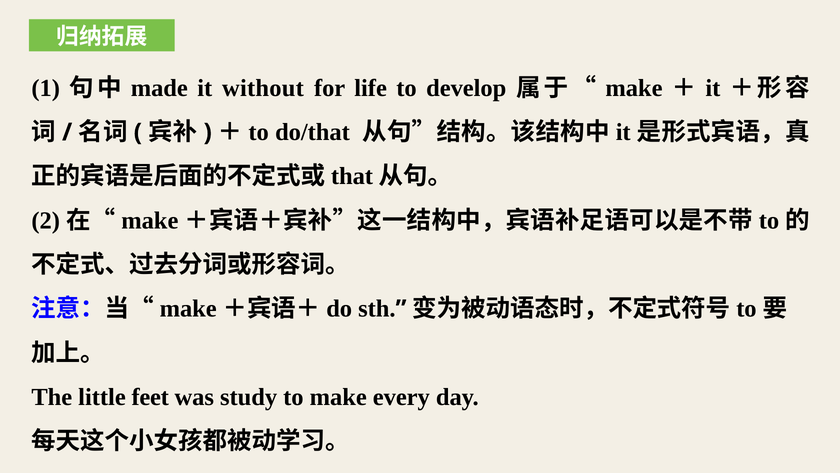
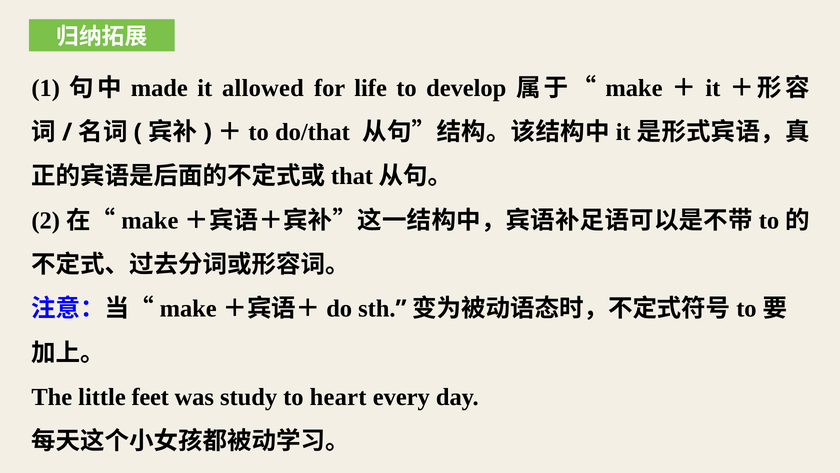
without: without -> allowed
to make: make -> heart
